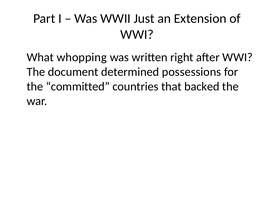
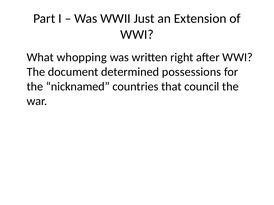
committed: committed -> nicknamed
backed: backed -> council
